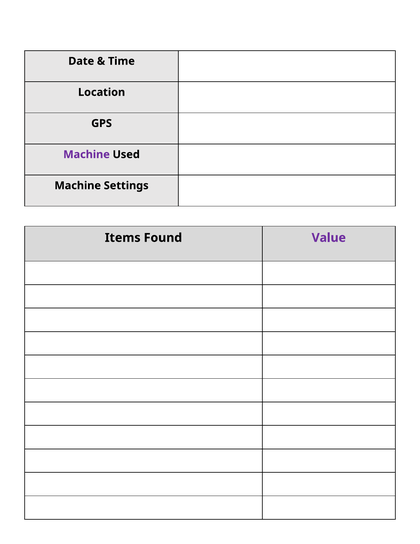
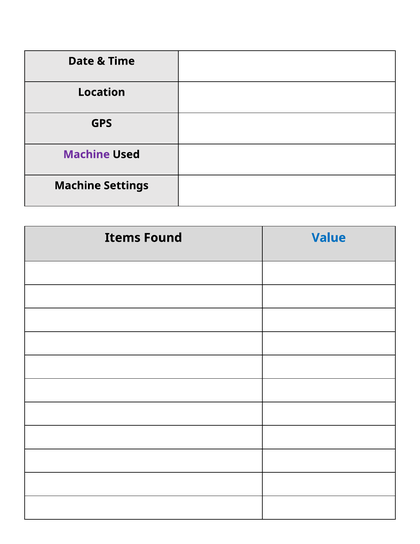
Value colour: purple -> blue
